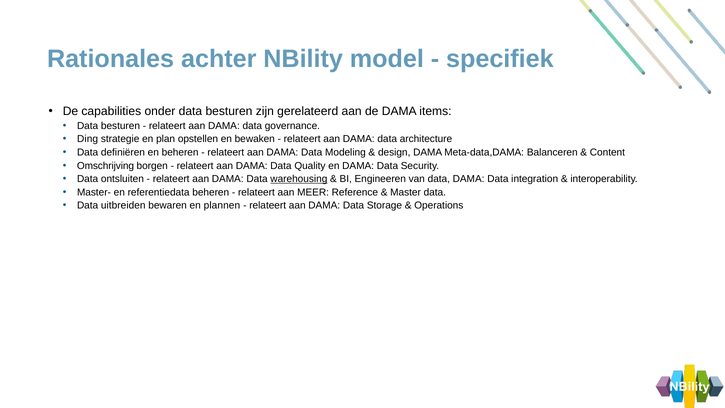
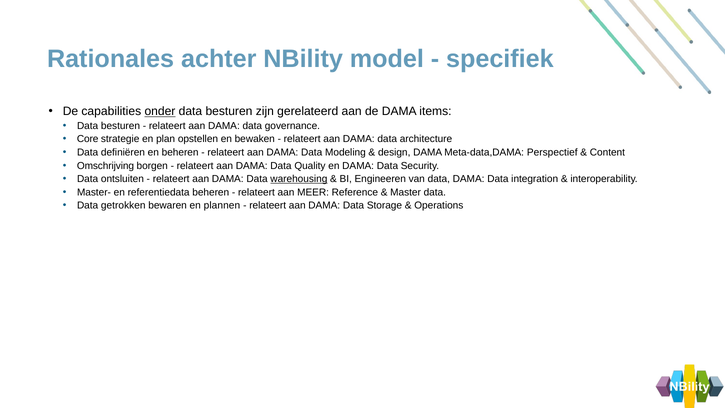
onder underline: none -> present
Ding: Ding -> Core
Balanceren: Balanceren -> Perspectief
uitbreiden: uitbreiden -> getrokken
